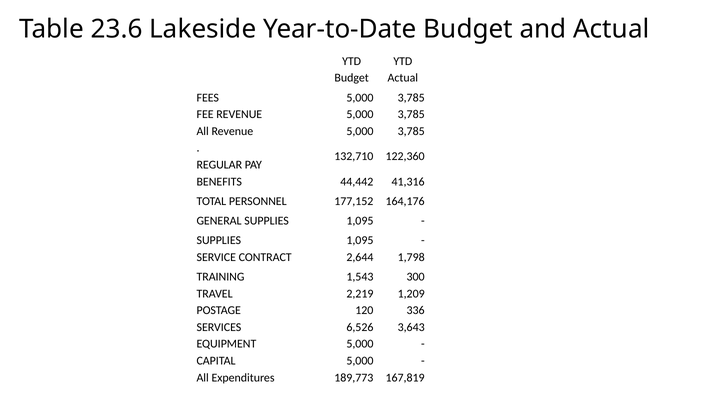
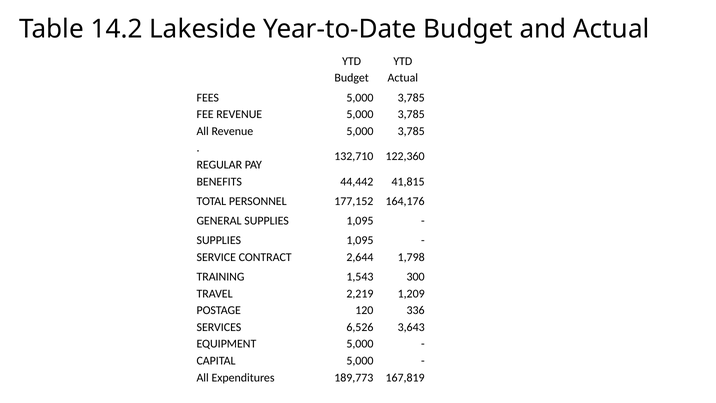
23.6: 23.6 -> 14.2
41,316: 41,316 -> 41,815
